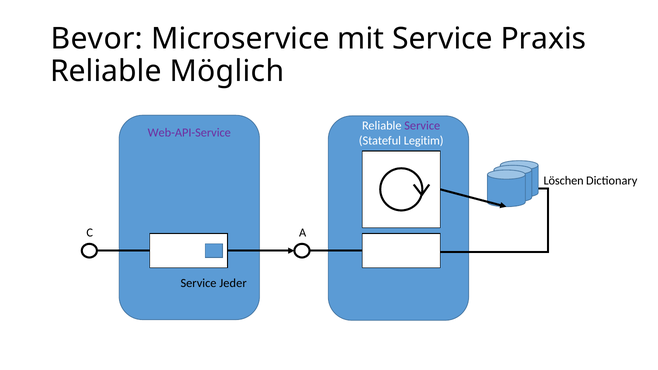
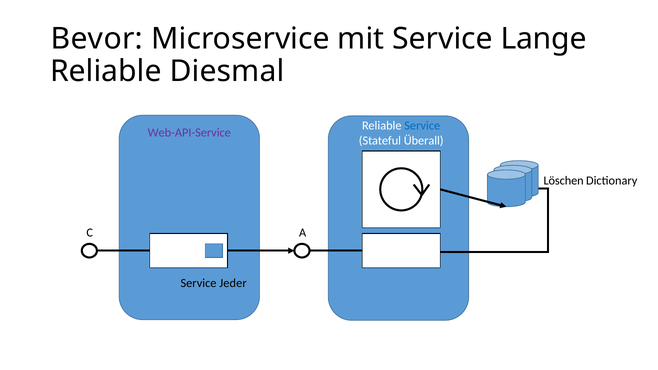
Praxis: Praxis -> Lange
Möglich: Möglich -> Diesmal
Service at (422, 126) colour: purple -> blue
Legitim: Legitim -> Überall
